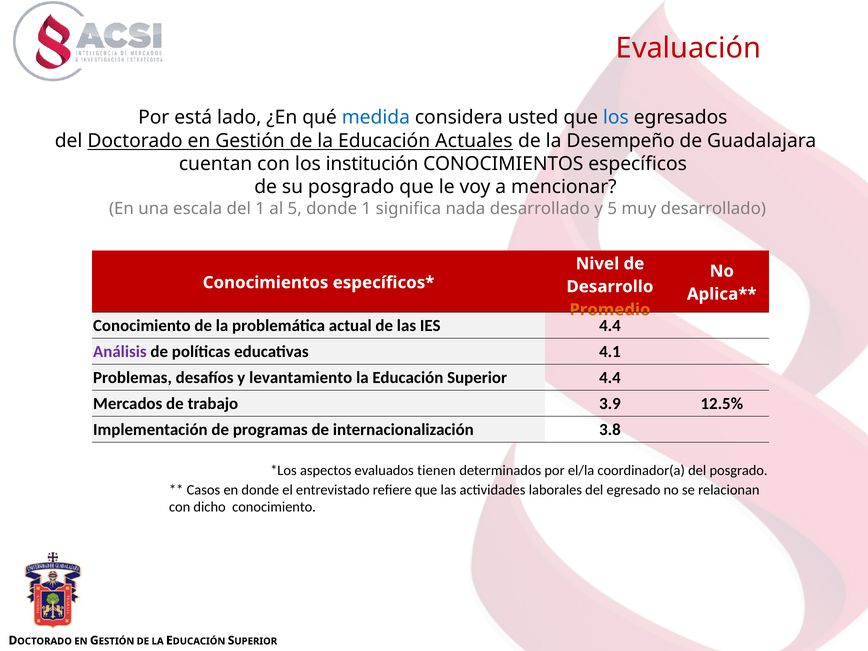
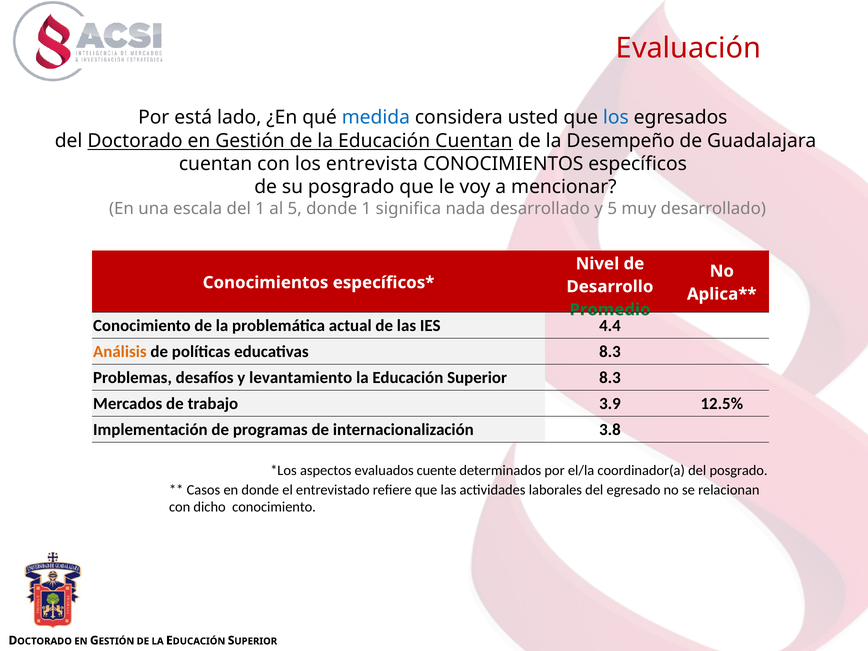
Educación Actuales: Actuales -> Cuentan
institución: institución -> entrevista
Promedio colour: orange -> green
Análisis colour: purple -> orange
educativas 4.1: 4.1 -> 8.3
Superior 4.4: 4.4 -> 8.3
tienen: tienen -> cuente
